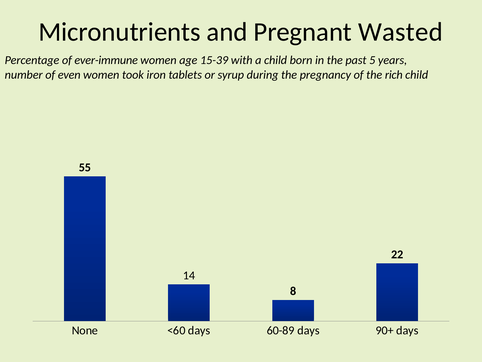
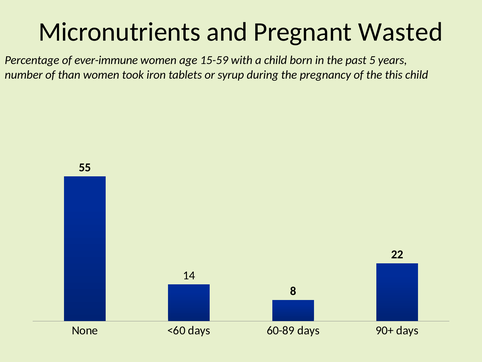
15-39: 15-39 -> 15-59
even: even -> than
rich: rich -> this
